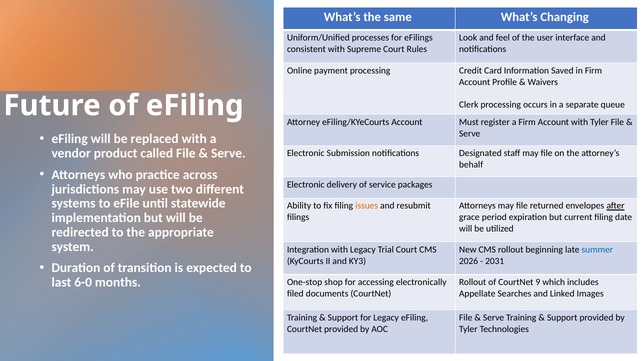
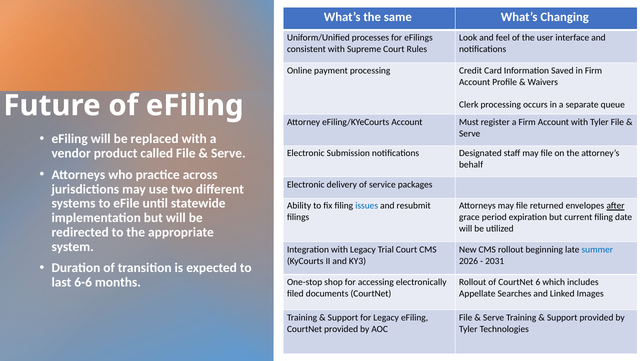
issues colour: orange -> blue
6-0: 6-0 -> 6-6
CourtNet 9: 9 -> 6
